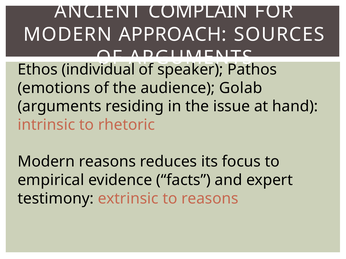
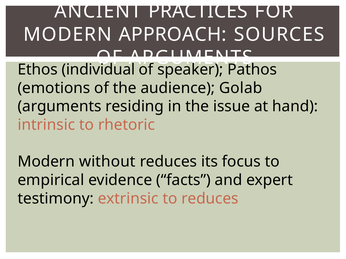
COMPLAIN: COMPLAIN -> PRACTICES
Modern reasons: reasons -> without
to reasons: reasons -> reduces
